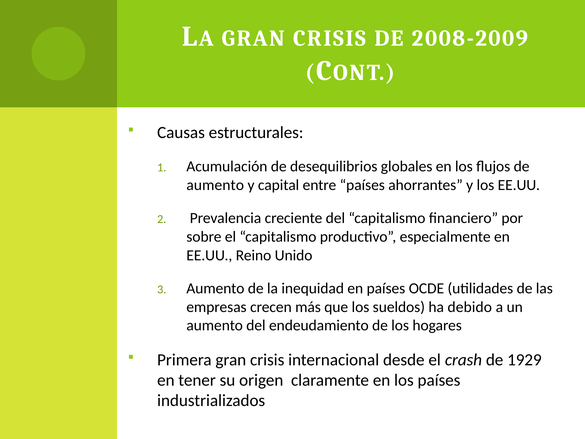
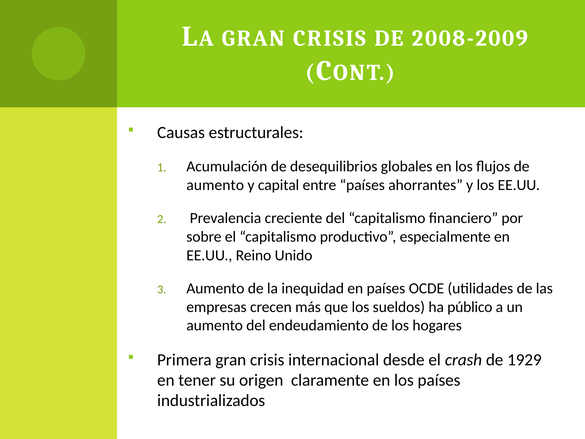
debido: debido -> público
